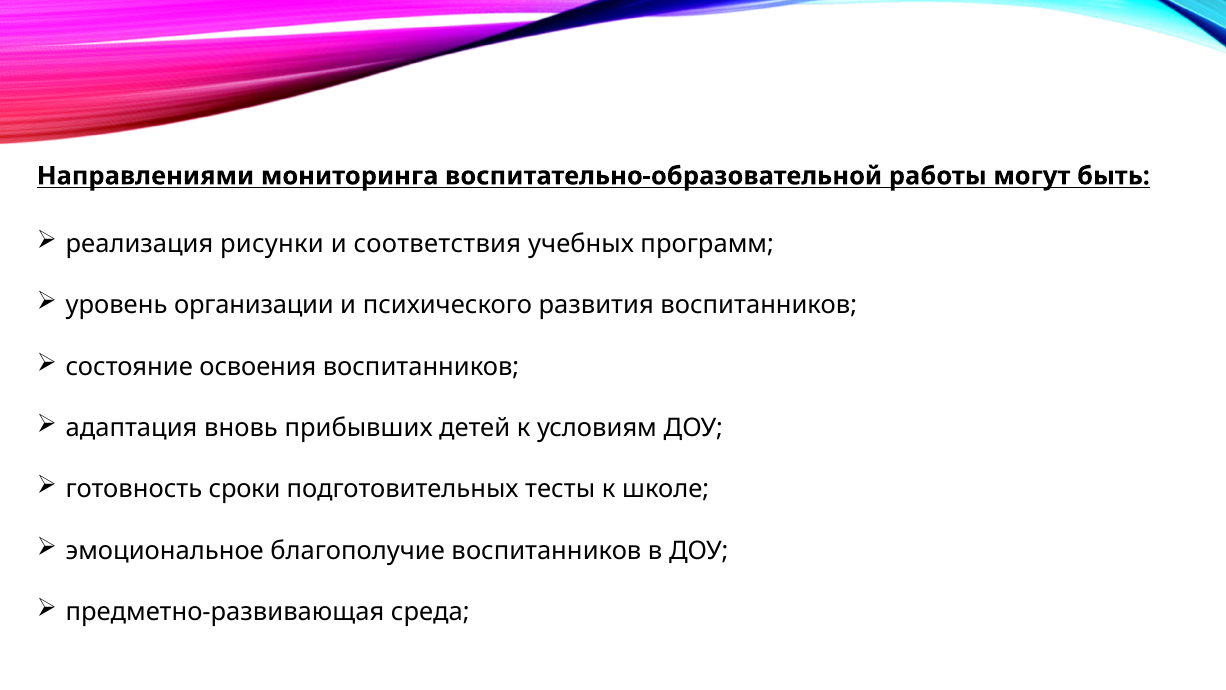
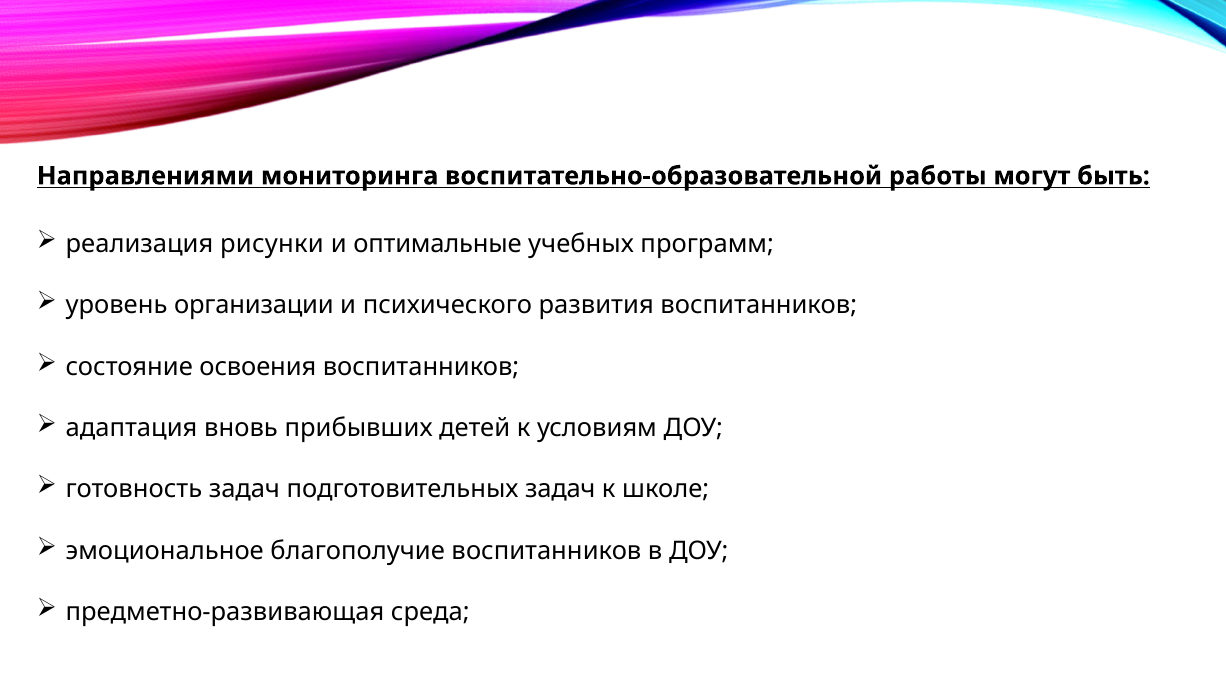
соответствия: соответствия -> оптимальные
готовность сроки: сроки -> задач
подготовительных тесты: тесты -> задач
